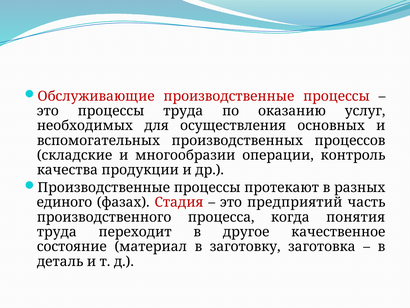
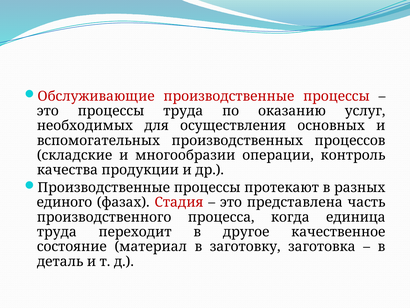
предприятий: предприятий -> представлена
понятия: понятия -> единица
